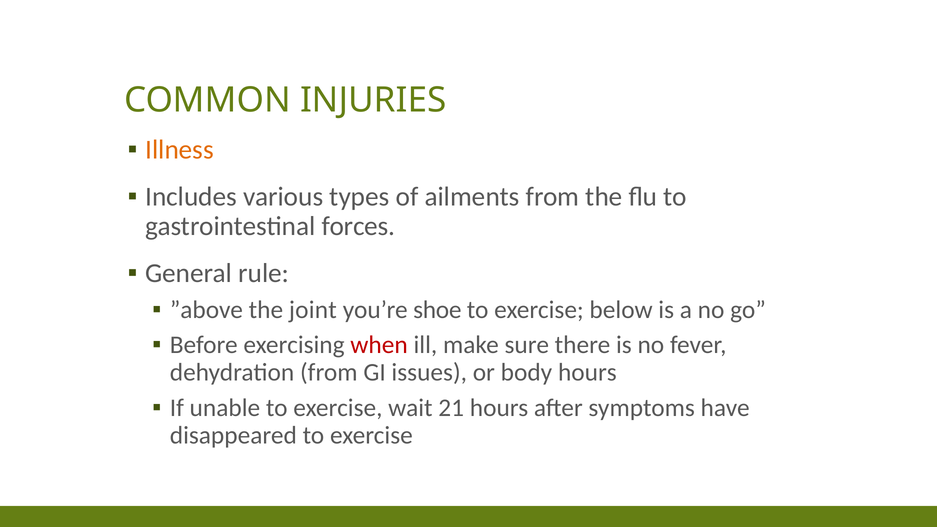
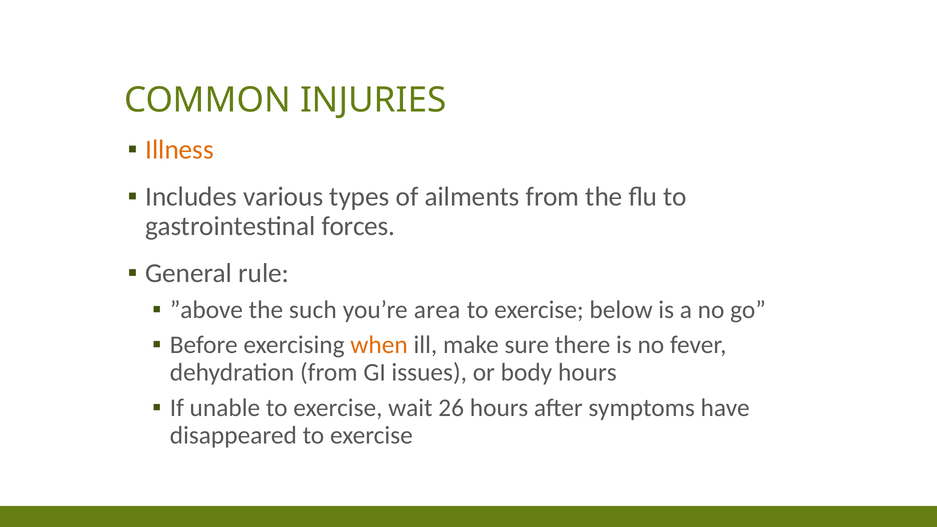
joint: joint -> such
shoe: shoe -> area
when colour: red -> orange
21: 21 -> 26
